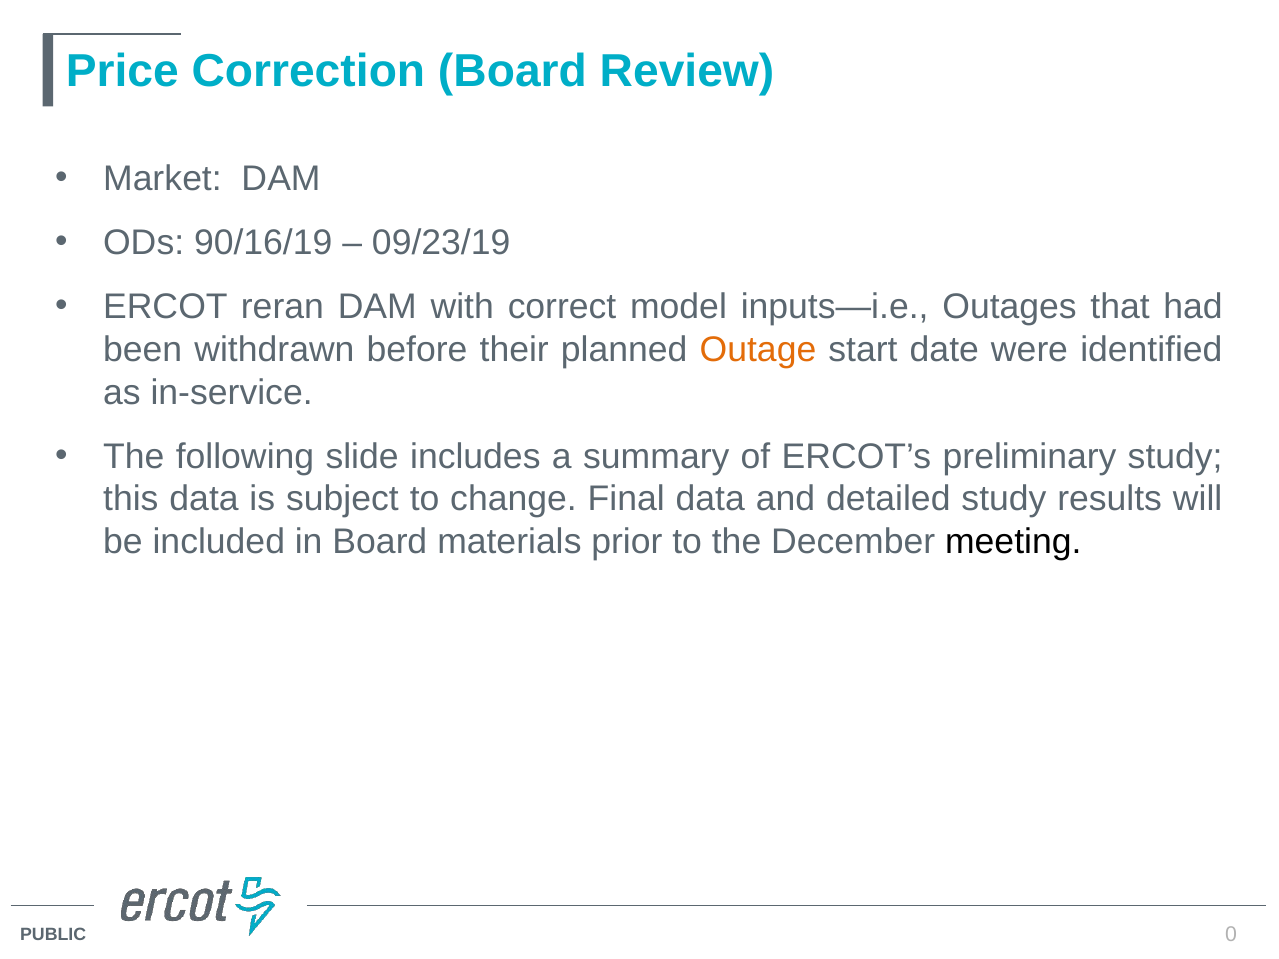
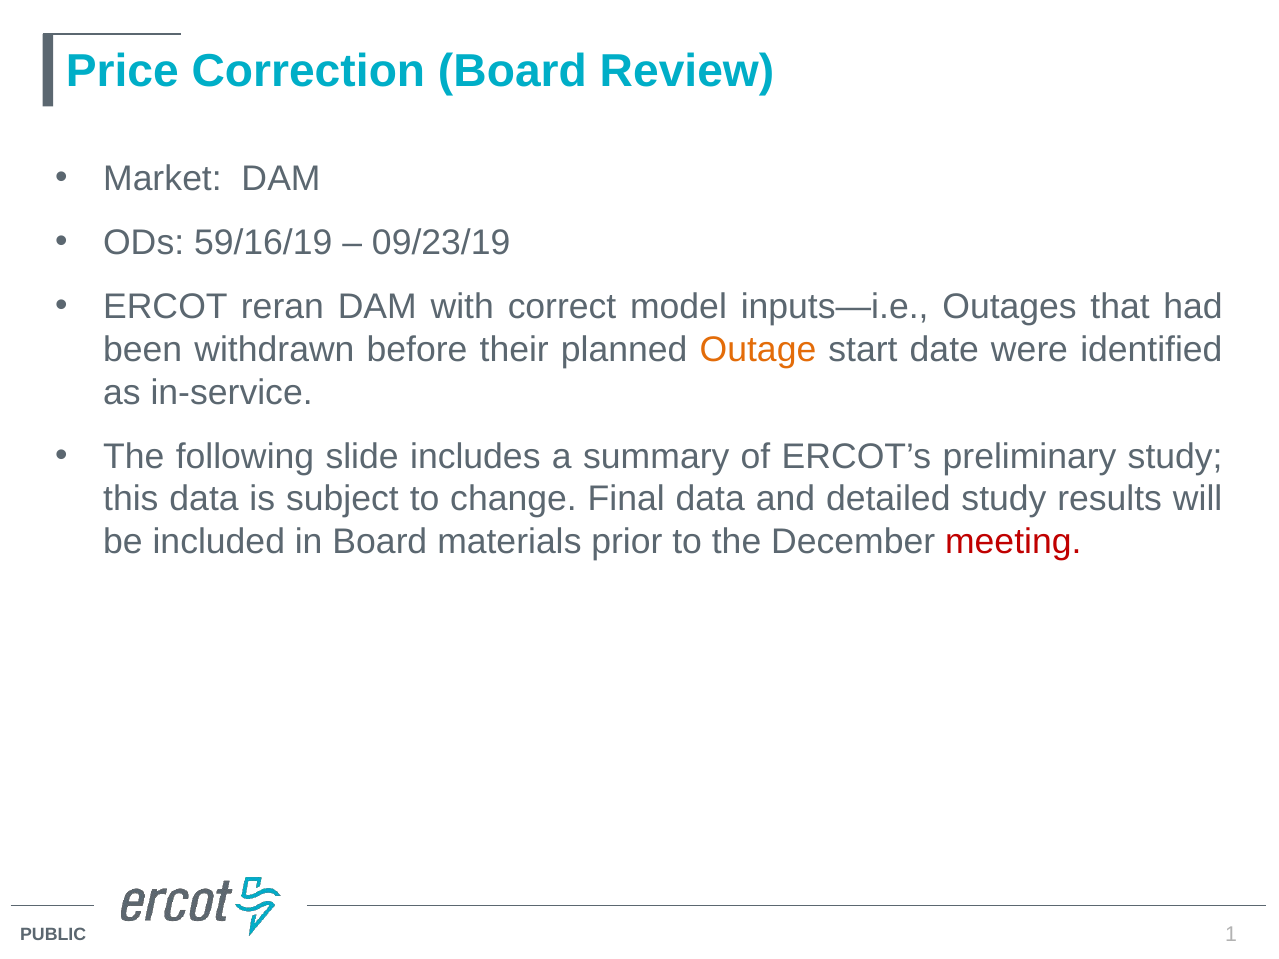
90/16/19: 90/16/19 -> 59/16/19
meeting colour: black -> red
0: 0 -> 1
